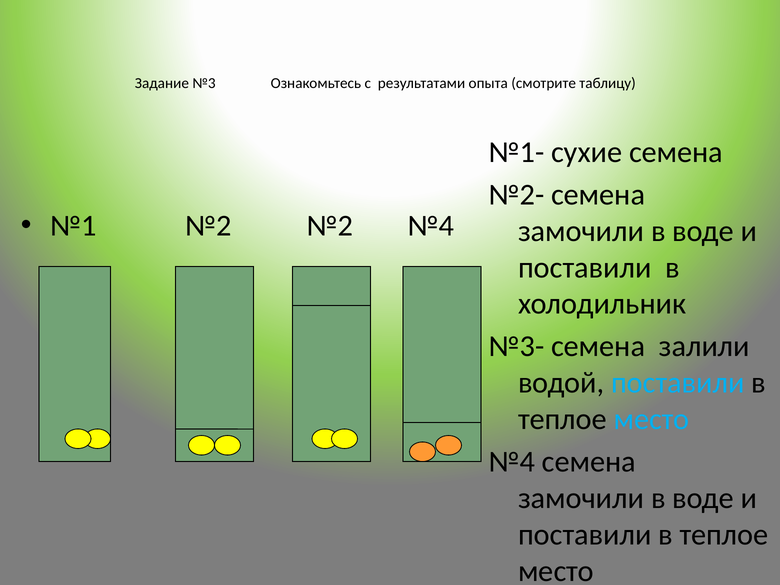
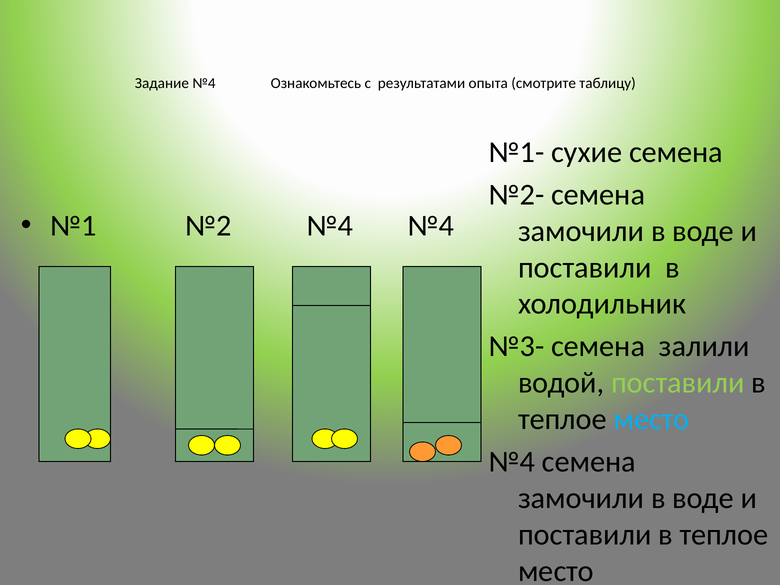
Задание №3: №3 -> №4
№2 №2: №2 -> №4
поставили at (678, 383) colour: light blue -> light green
